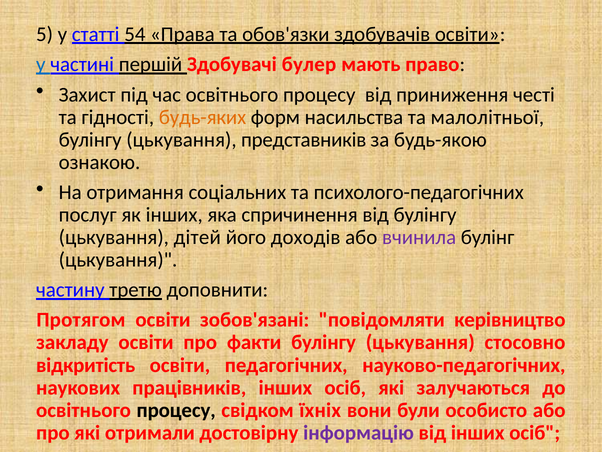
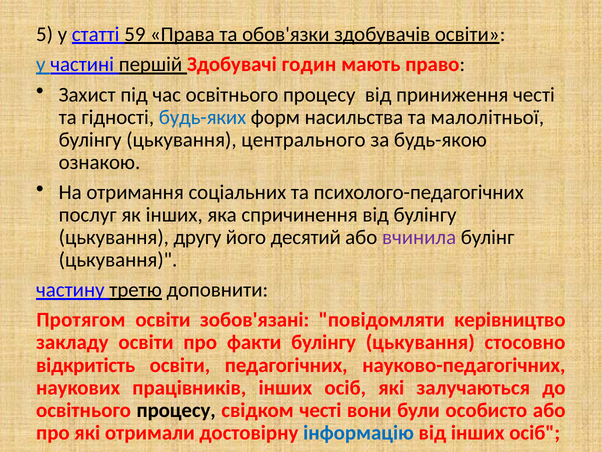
54: 54 -> 59
булер: булер -> годин
будь-яких colour: orange -> blue
представників: представників -> центрального
дітей: дітей -> другу
доходів: доходів -> десятий
свідком їхніх: їхніх -> честі
інформацію colour: purple -> blue
